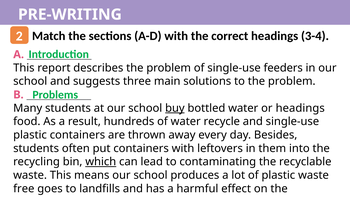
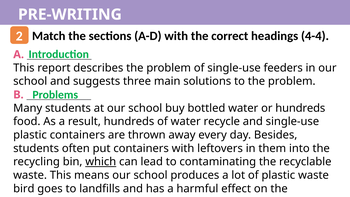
3-4: 3-4 -> 4-4
buy underline: present -> none
or headings: headings -> hundreds
free: free -> bird
